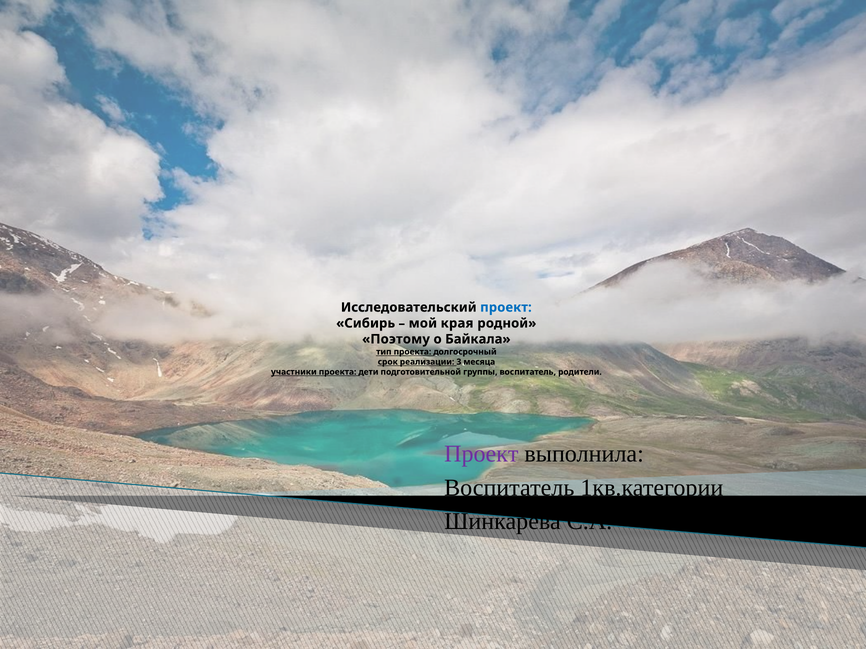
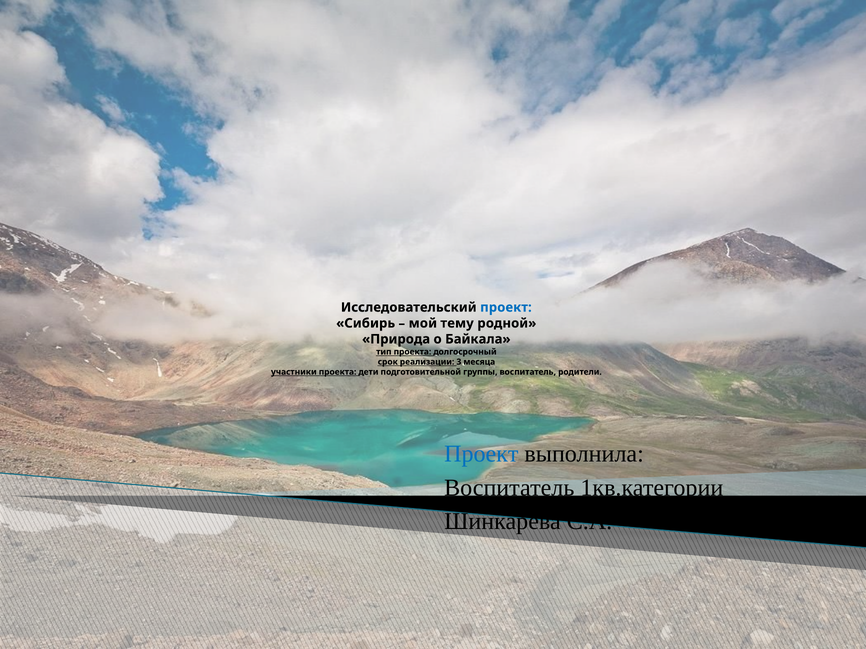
края: края -> тему
Поэтому: Поэтому -> Природа
Проект at (481, 454) colour: purple -> blue
